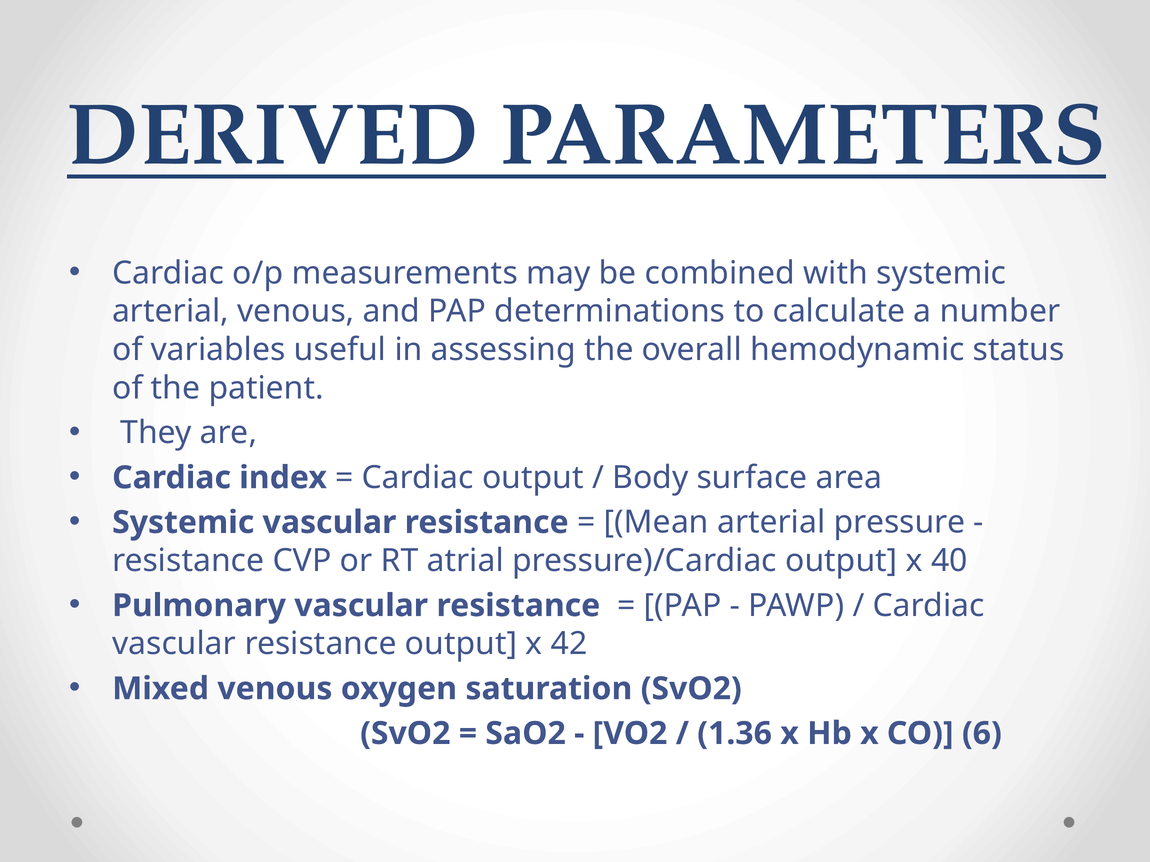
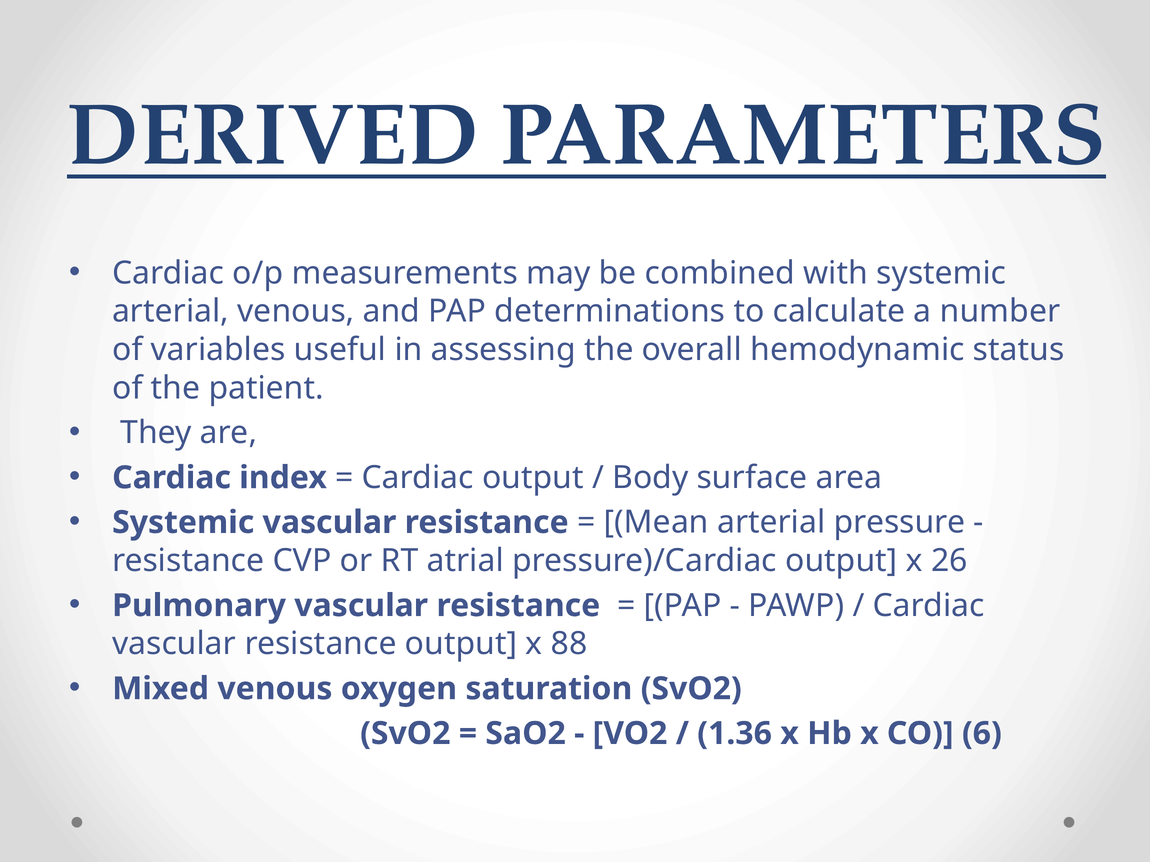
40: 40 -> 26
42: 42 -> 88
